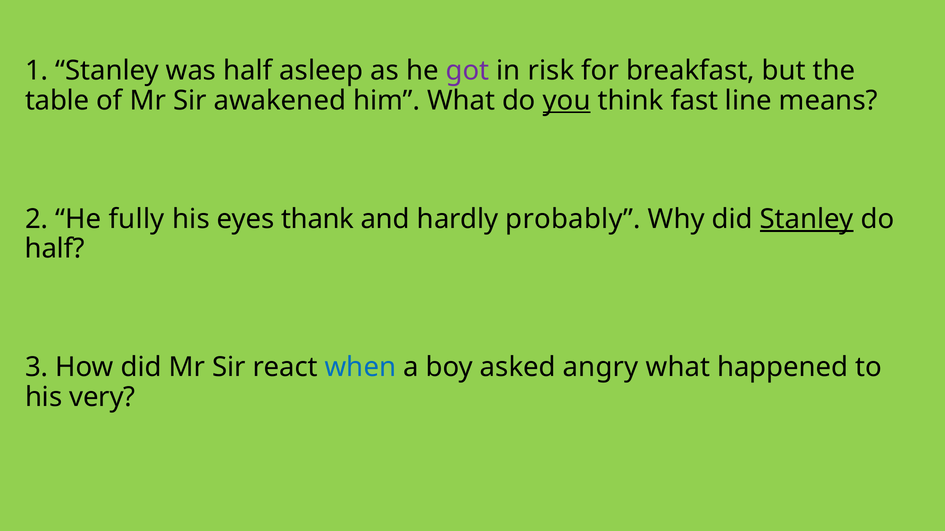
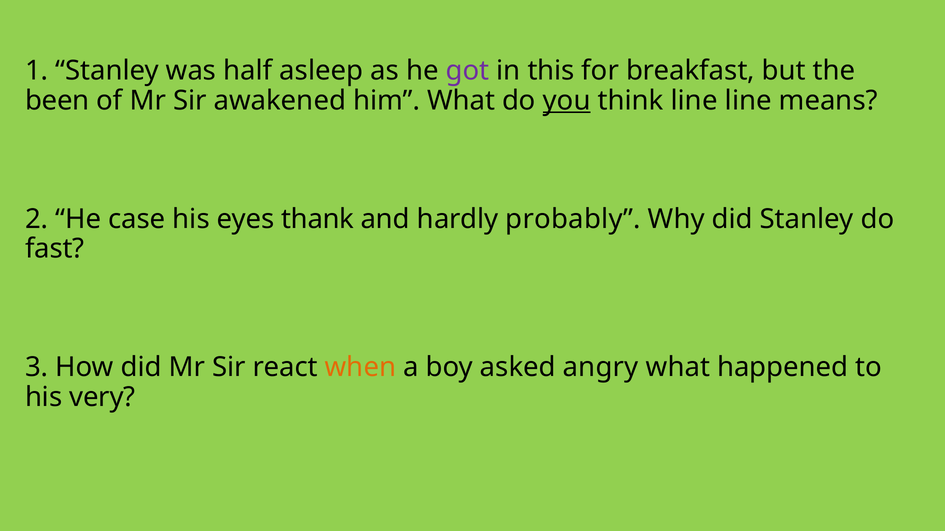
risk: risk -> this
table: table -> been
think fast: fast -> line
fully: fully -> case
Stanley at (807, 219) underline: present -> none
half at (55, 249): half -> fast
when colour: blue -> orange
